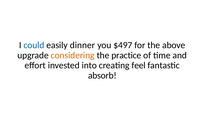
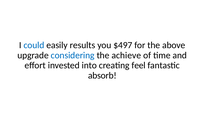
dinner: dinner -> results
considering colour: orange -> blue
practice: practice -> achieve
